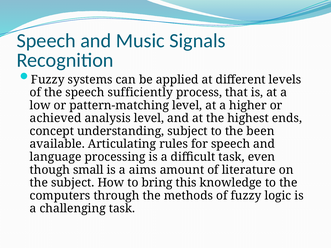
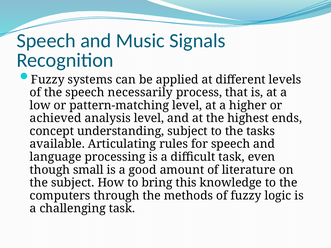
sufficiently: sufficiently -> necessarily
been: been -> tasks
aims: aims -> good
